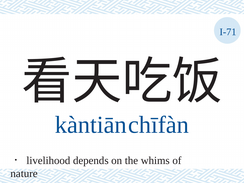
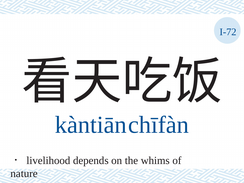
I-71: I-71 -> I-72
